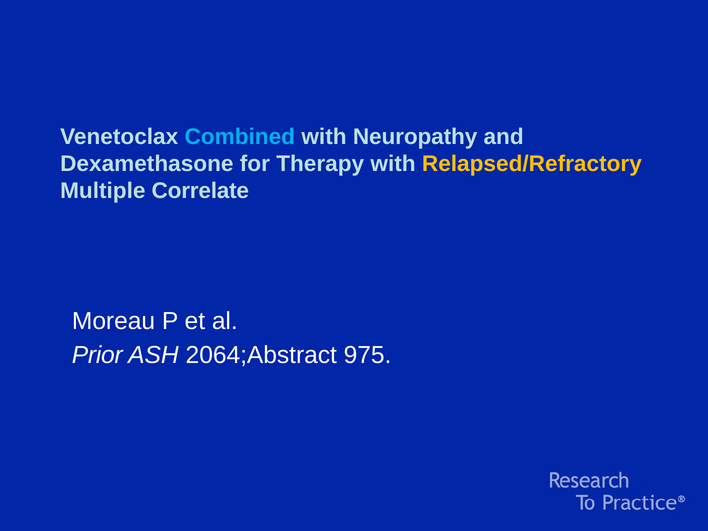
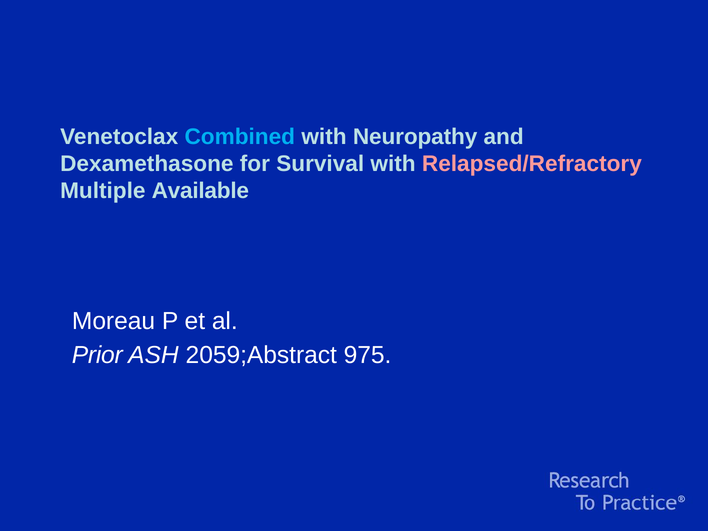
Therapy: Therapy -> Survival
Relapsed/Refractory colour: yellow -> pink
Correlate: Correlate -> Available
2064;Abstract: 2064;Abstract -> 2059;Abstract
